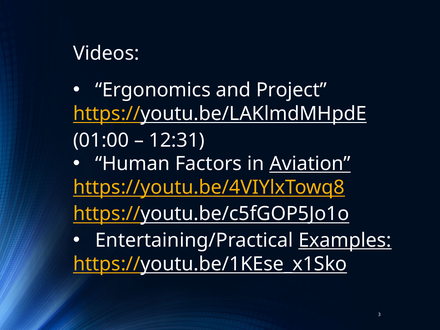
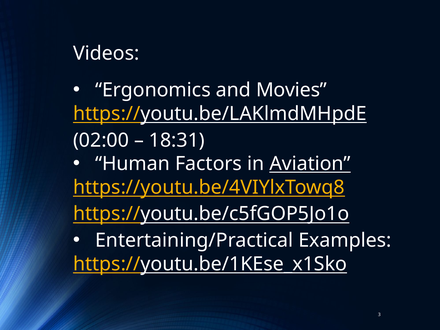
Project: Project -> Movies
01:00: 01:00 -> 02:00
12:31: 12:31 -> 18:31
Examples underline: present -> none
